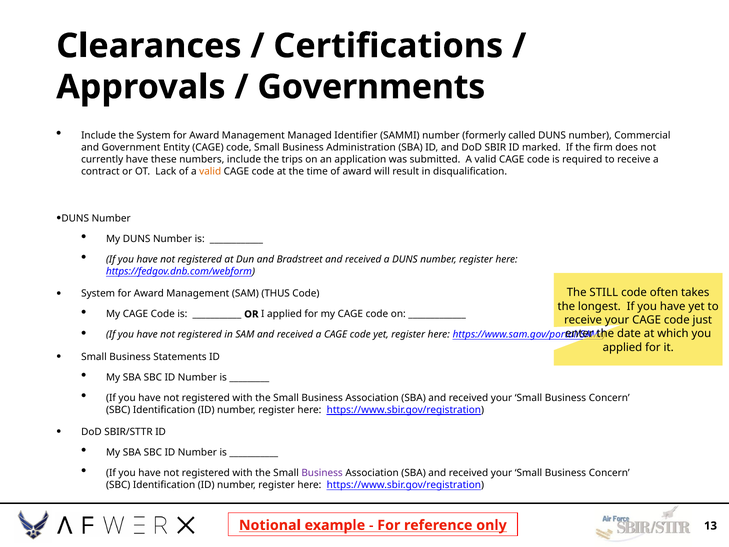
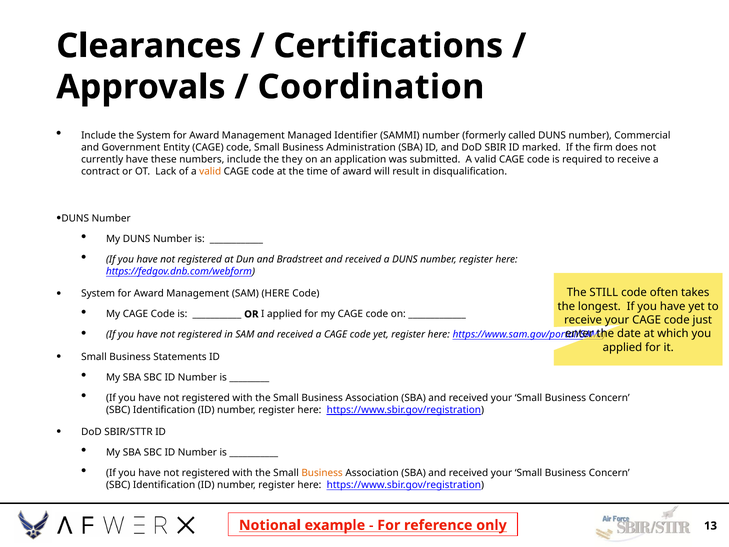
Governments: Governments -> Coordination
trips: trips -> they
SAM THUS: THUS -> HERE
Business at (322, 473) colour: purple -> orange
